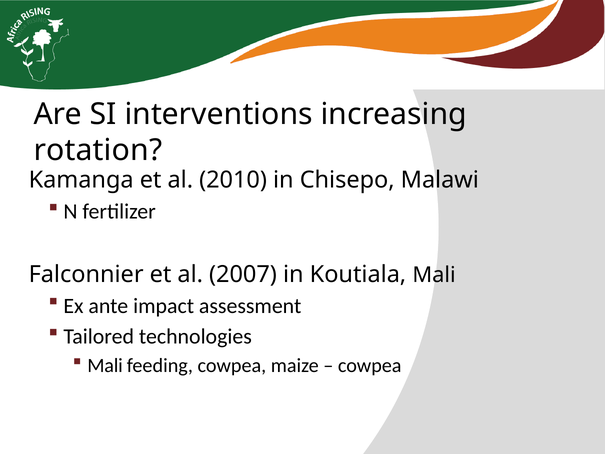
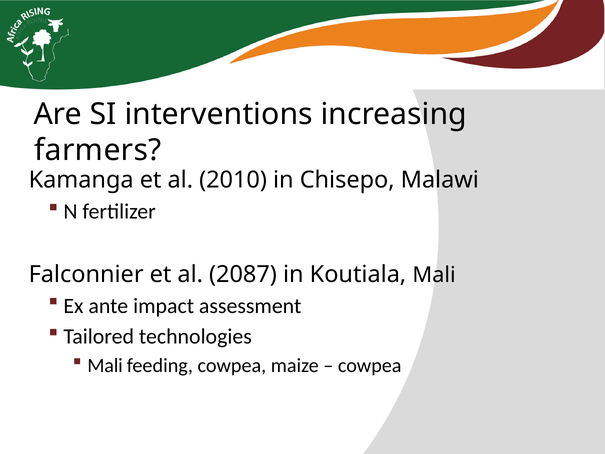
rotation: rotation -> farmers
2007: 2007 -> 2087
